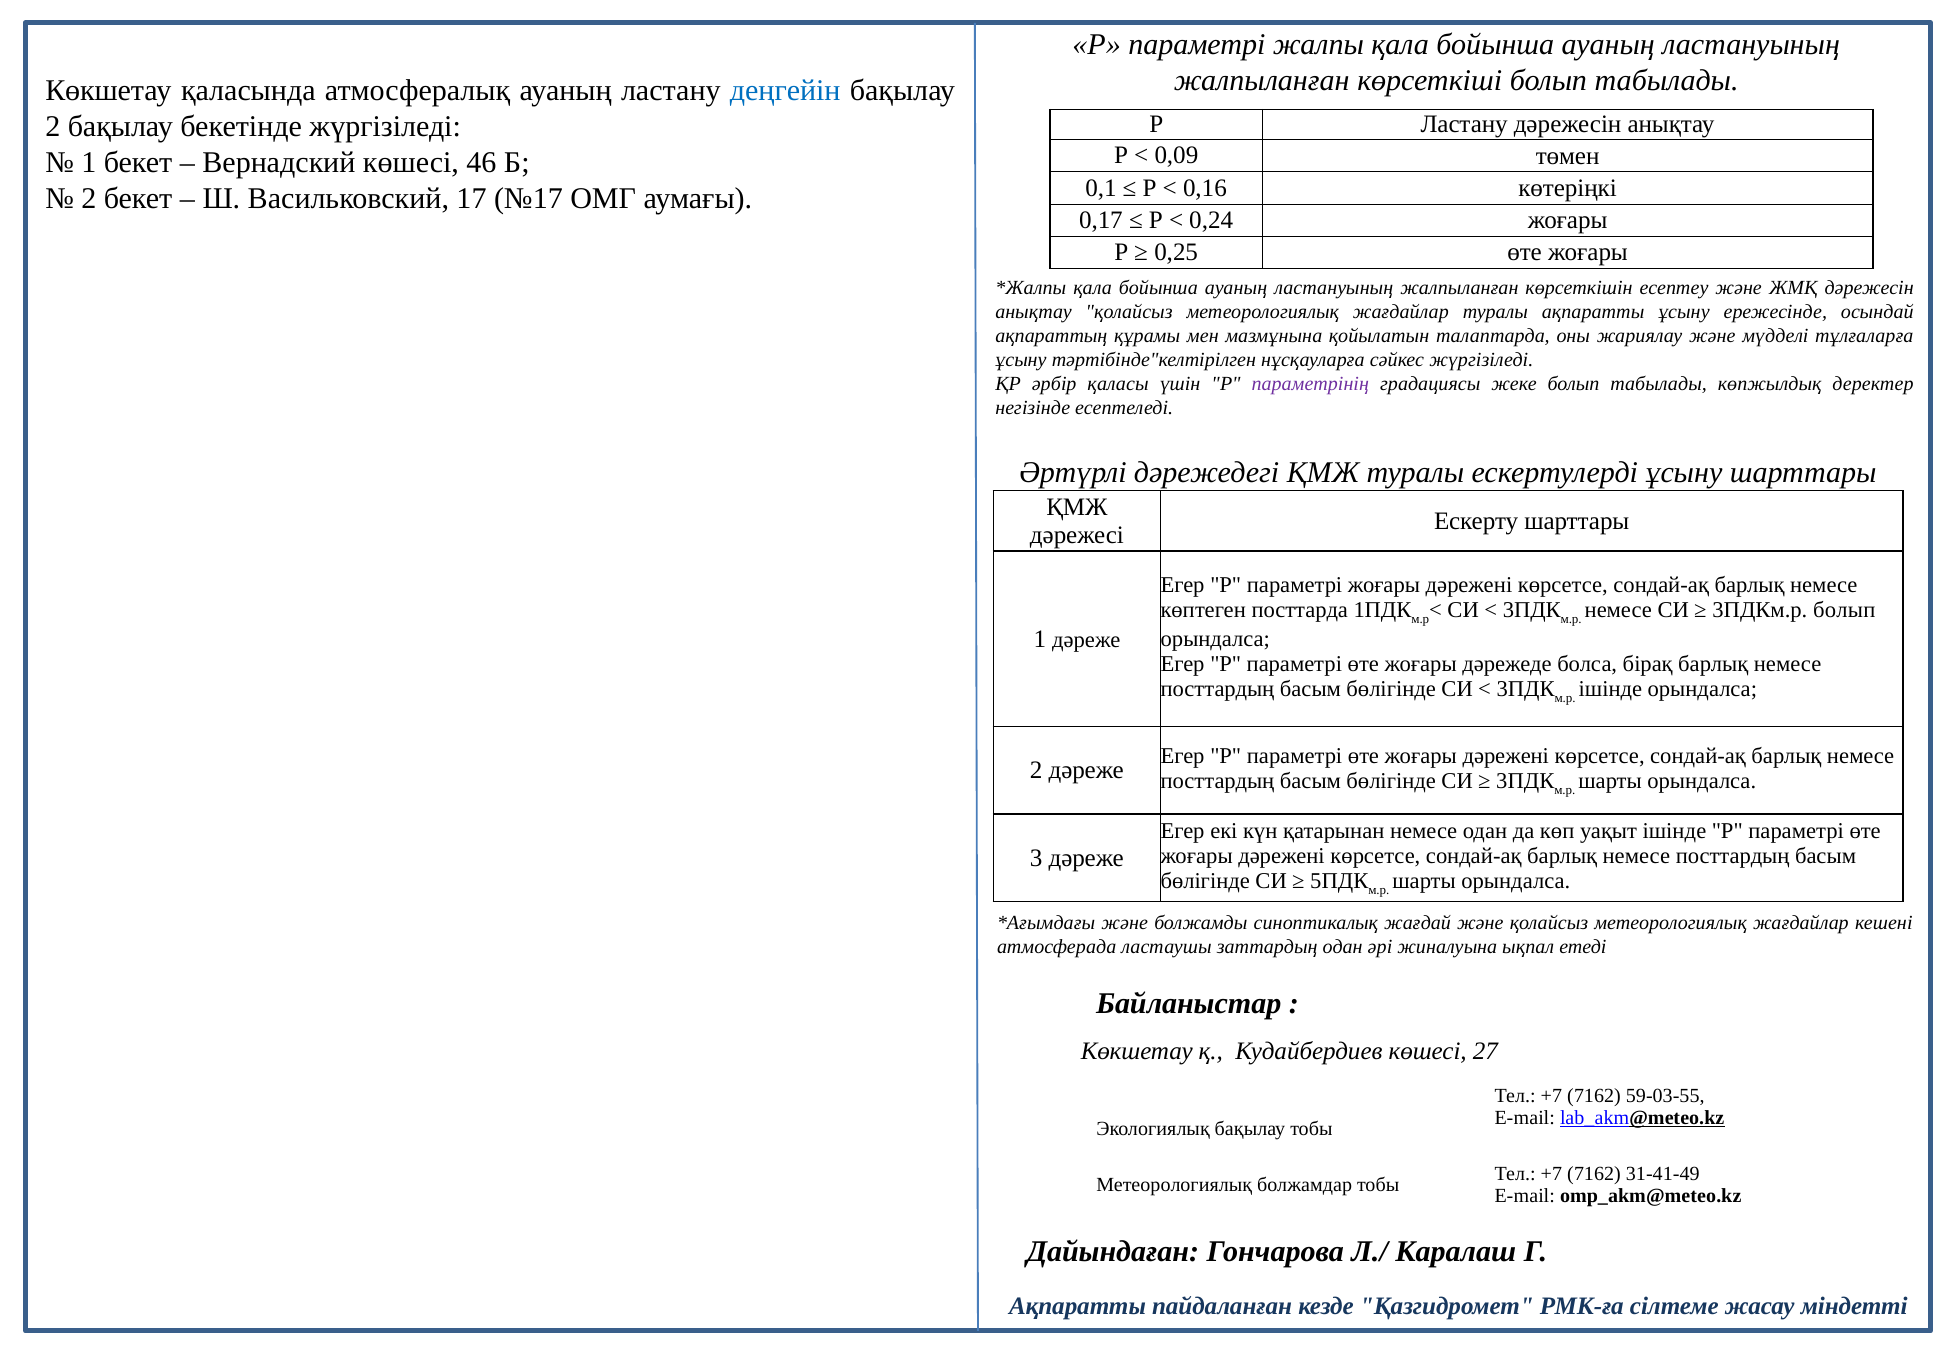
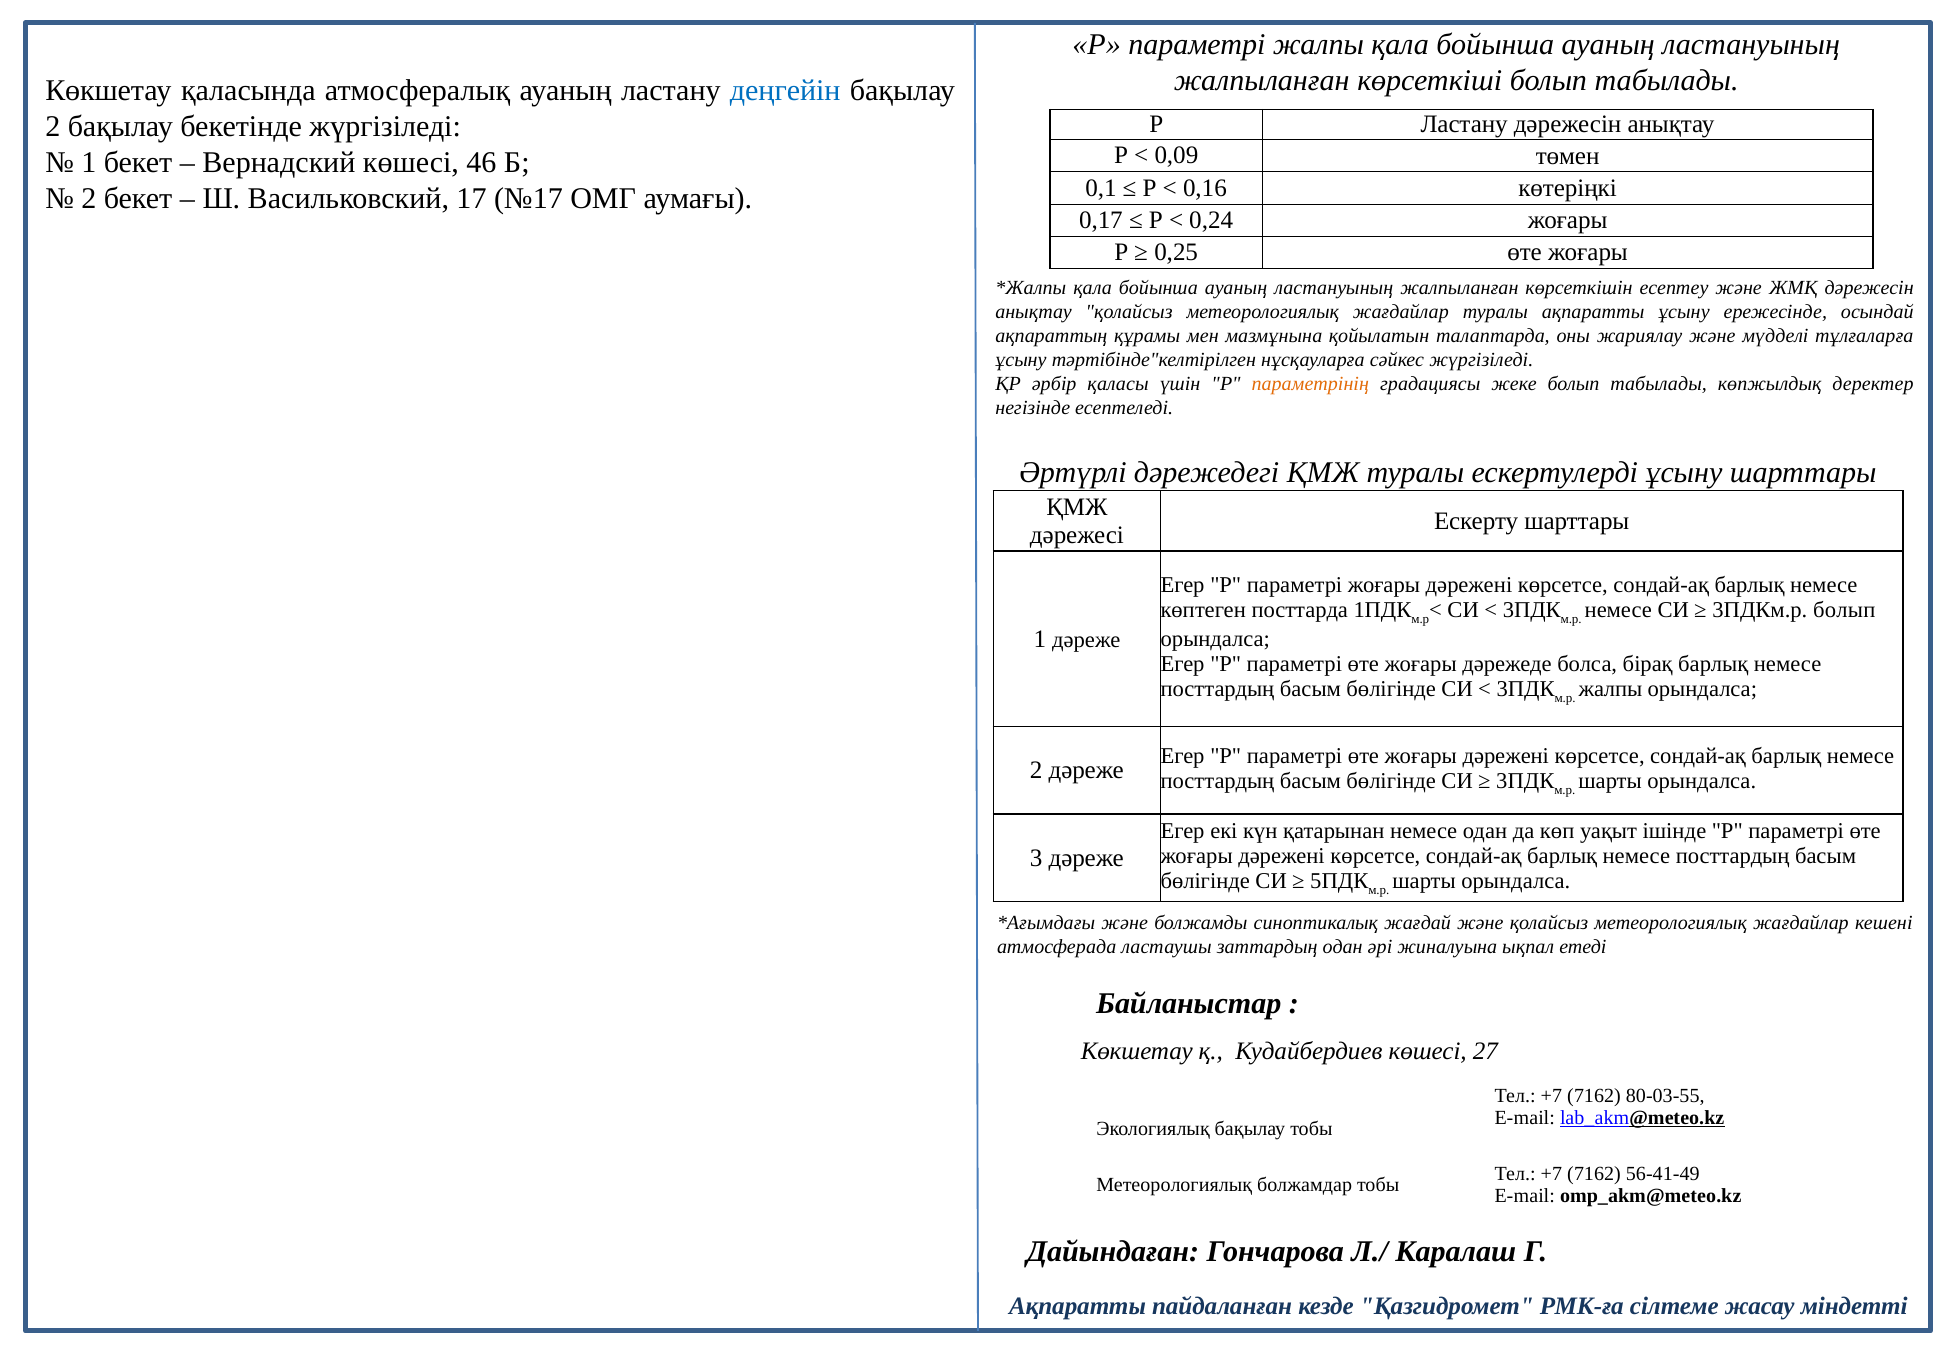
параметрінің colour: purple -> orange
ішінде at (1610, 689): ішінде -> жалпы
59-03-55: 59-03-55 -> 80-03-55
31-41-49: 31-41-49 -> 56-41-49
